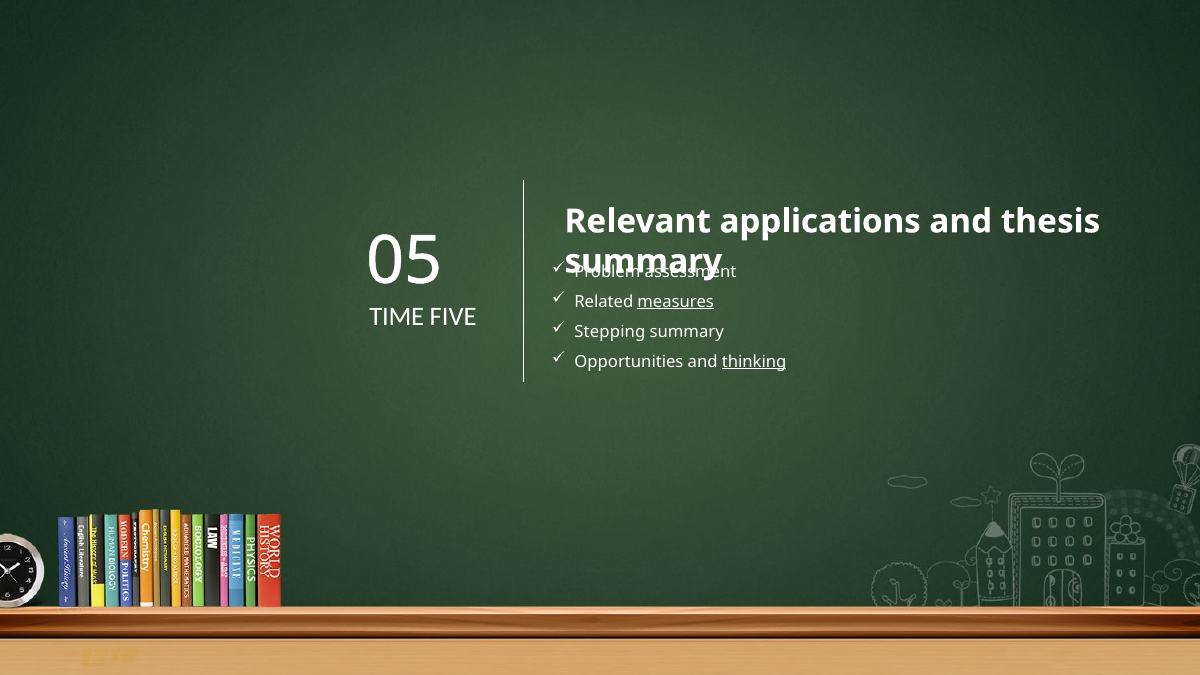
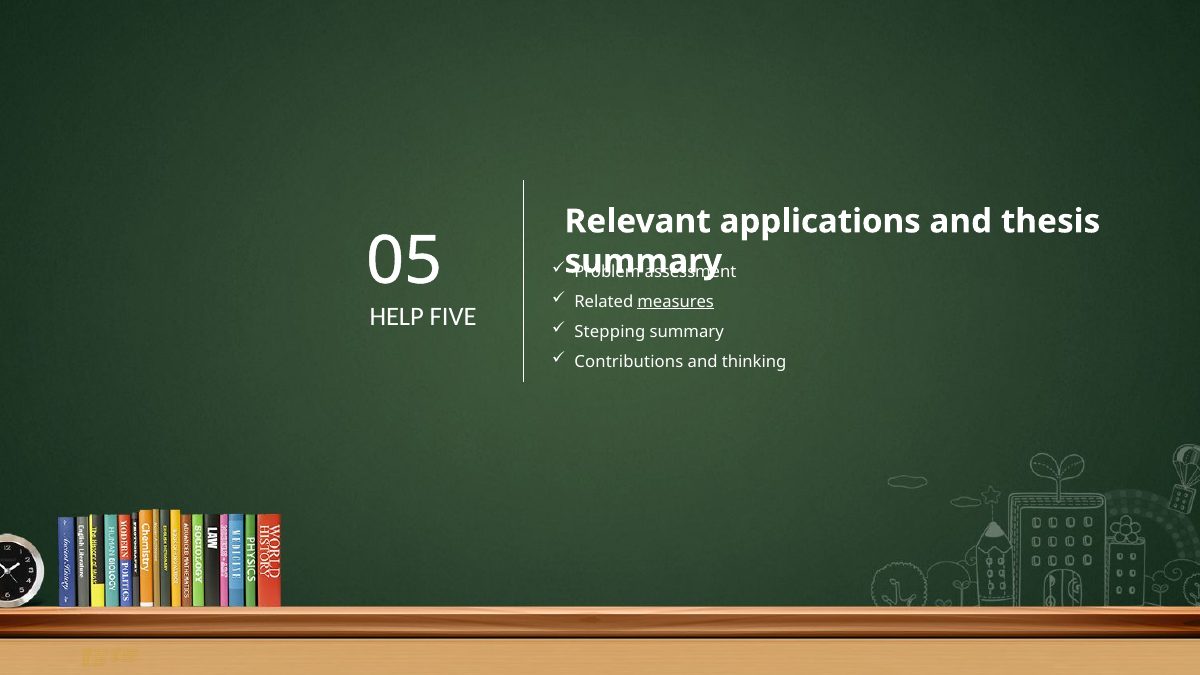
TIME: TIME -> HELP
Opportunities: Opportunities -> Contributions
thinking underline: present -> none
